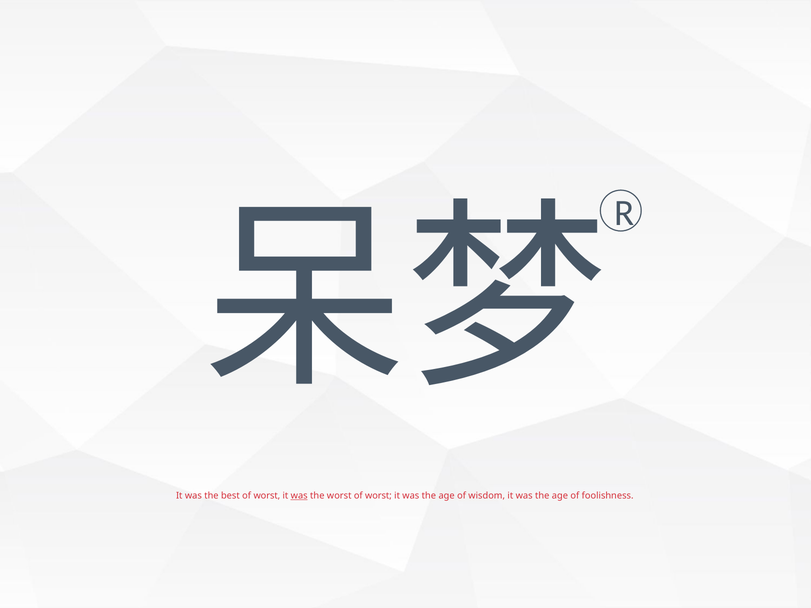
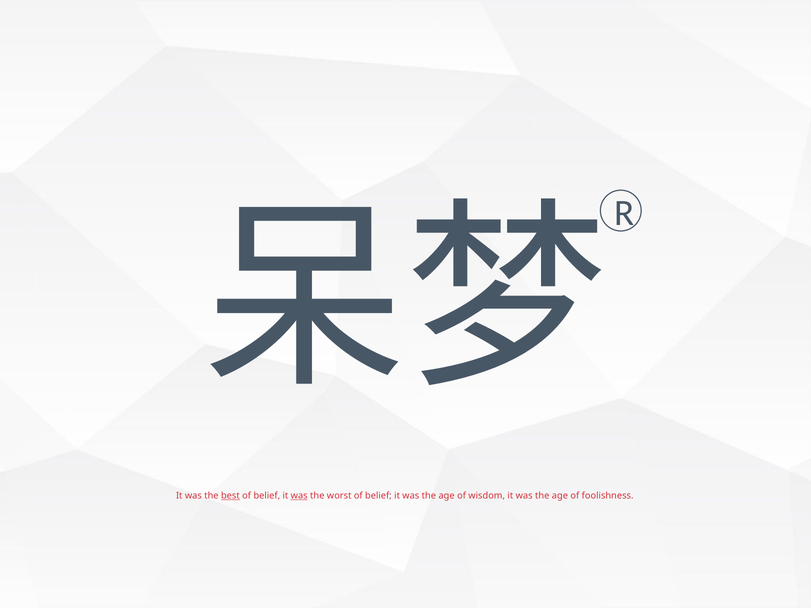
best underline: none -> present
worst at (267, 496): worst -> belief
worst of worst: worst -> belief
